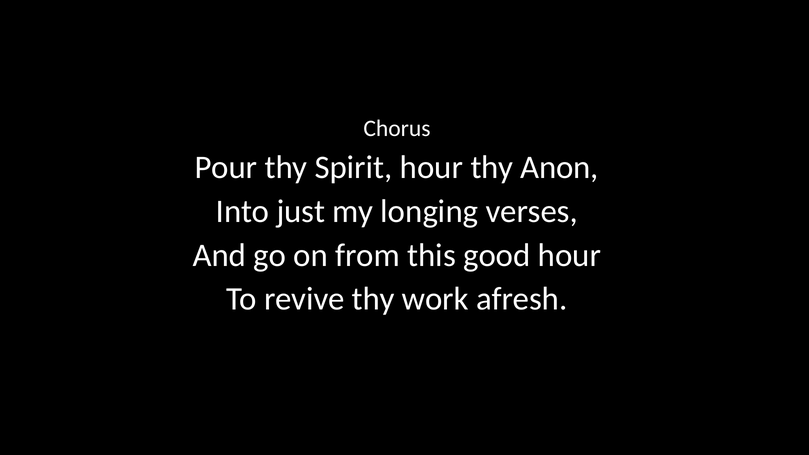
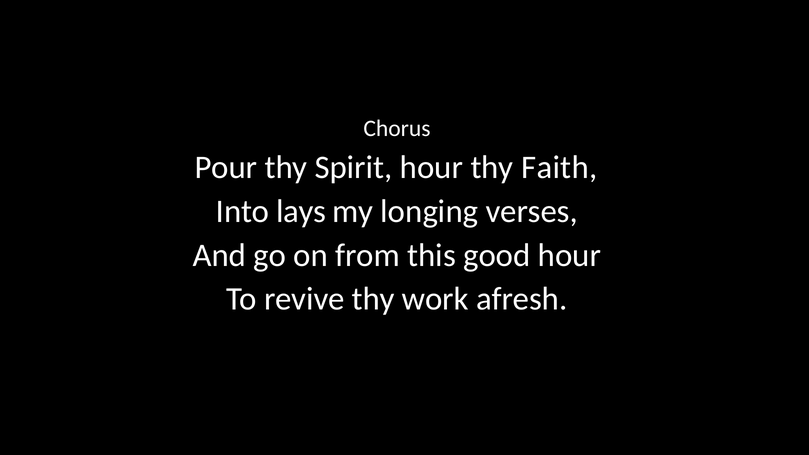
Anon: Anon -> Faith
just: just -> lays
